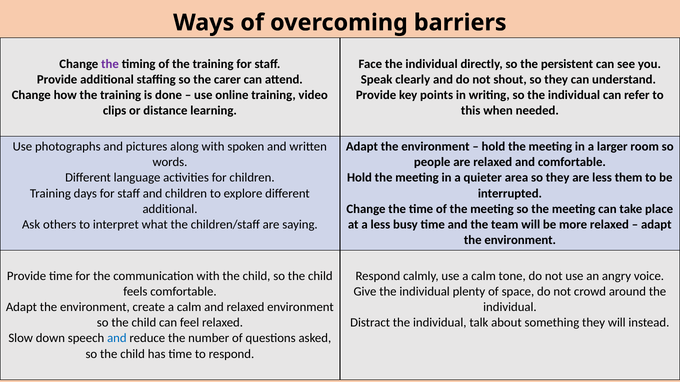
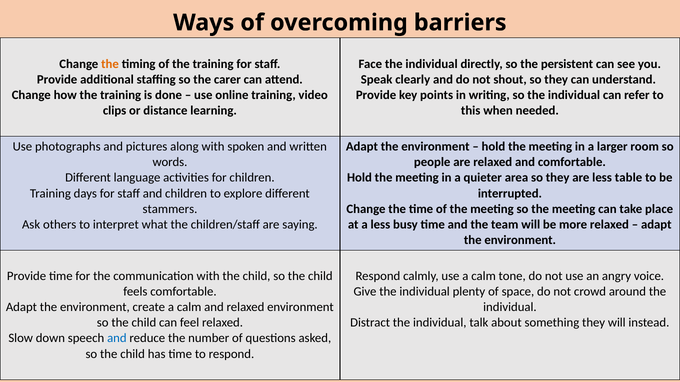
the at (110, 64) colour: purple -> orange
them: them -> table
additional at (170, 209): additional -> stammers
